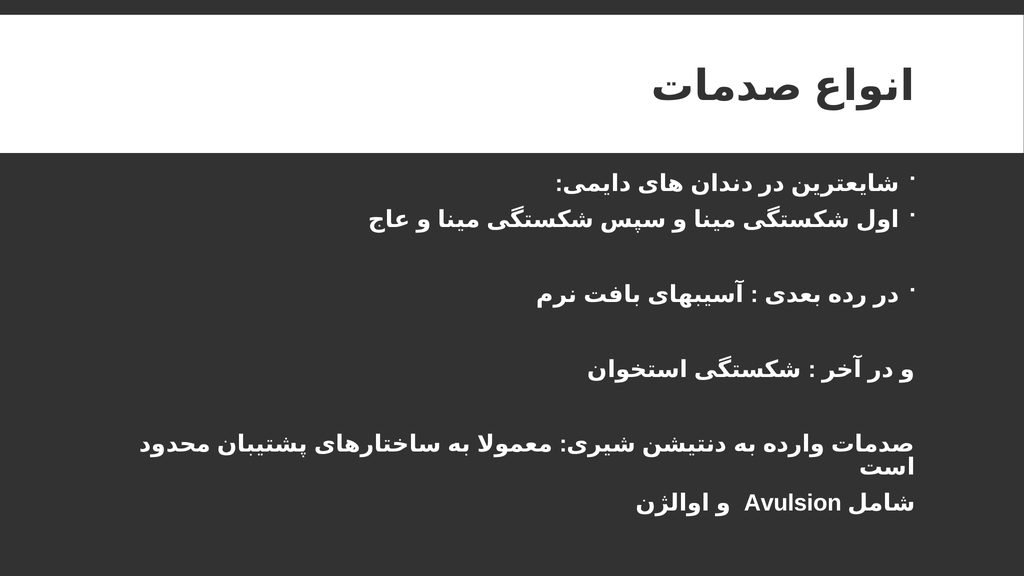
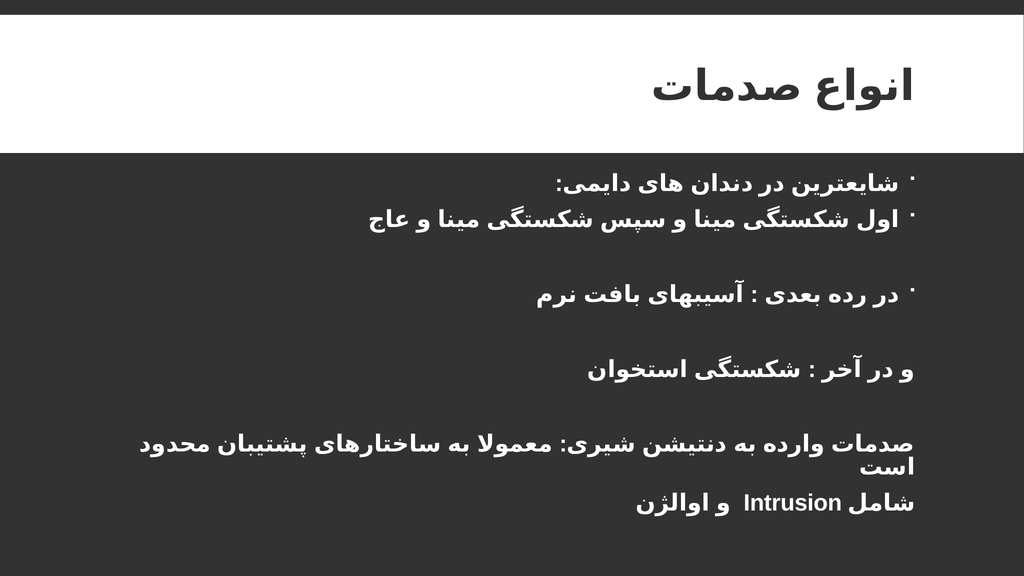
Avulsion: Avulsion -> Intrusion
